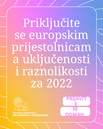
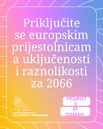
2022: 2022 -> 2066
